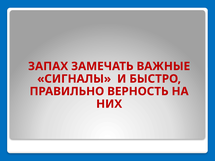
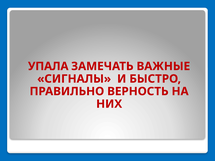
ЗАПАХ: ЗАПАХ -> УПАЛА
